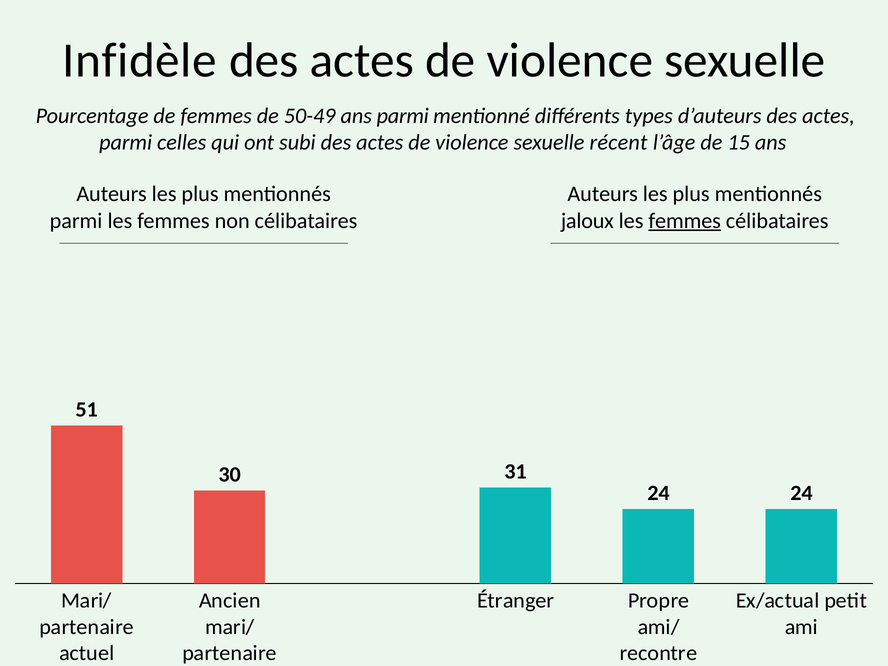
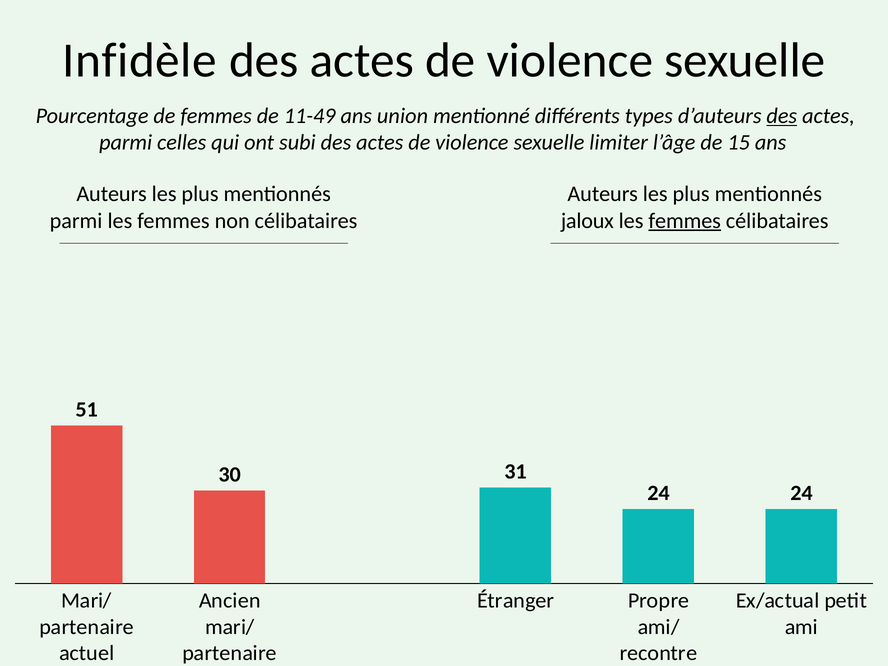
50-49: 50-49 -> 11-49
ans parmi: parmi -> union
des at (782, 116) underline: none -> present
récent: récent -> limiter
